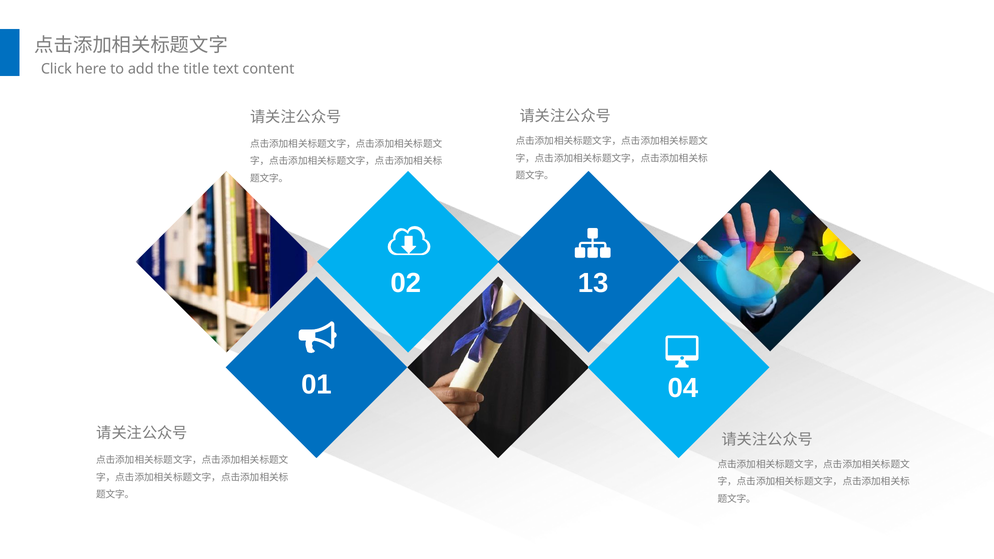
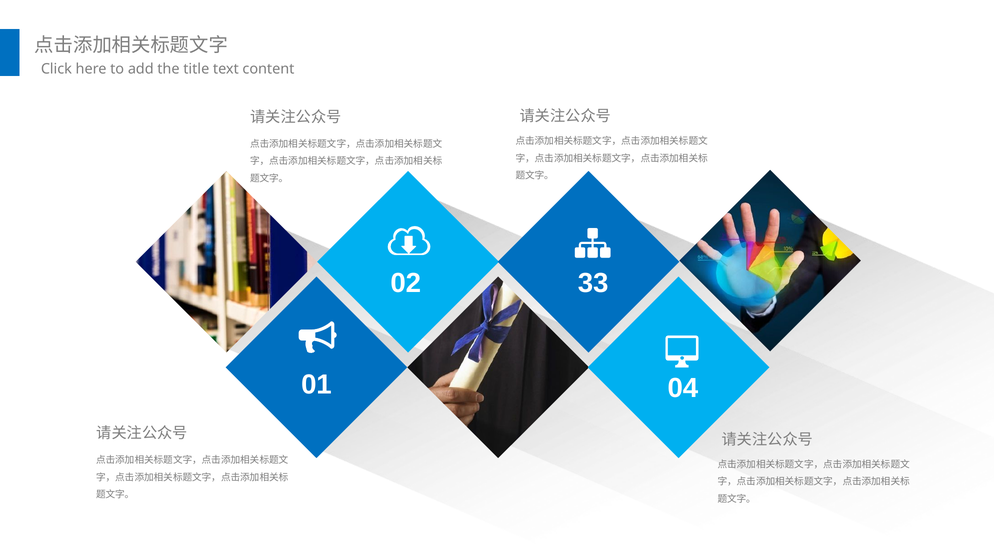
13: 13 -> 33
